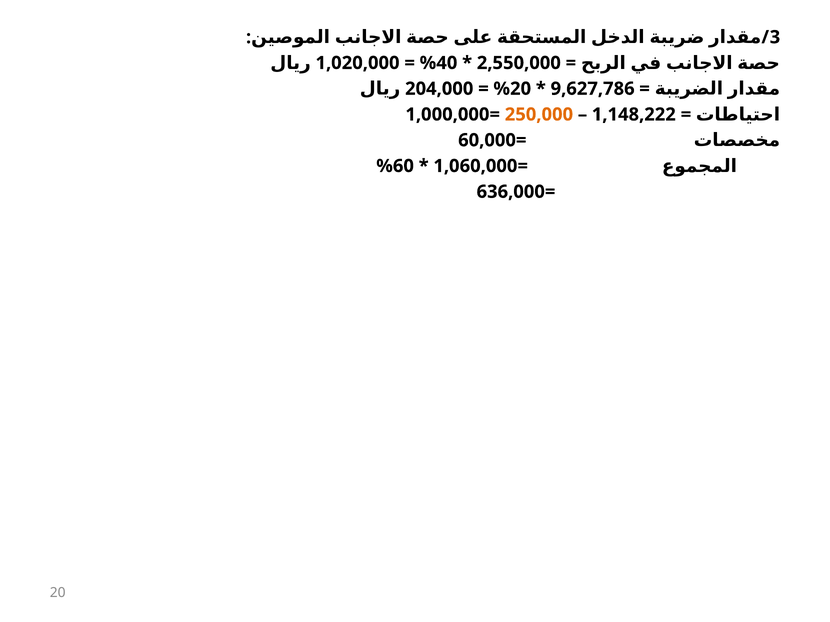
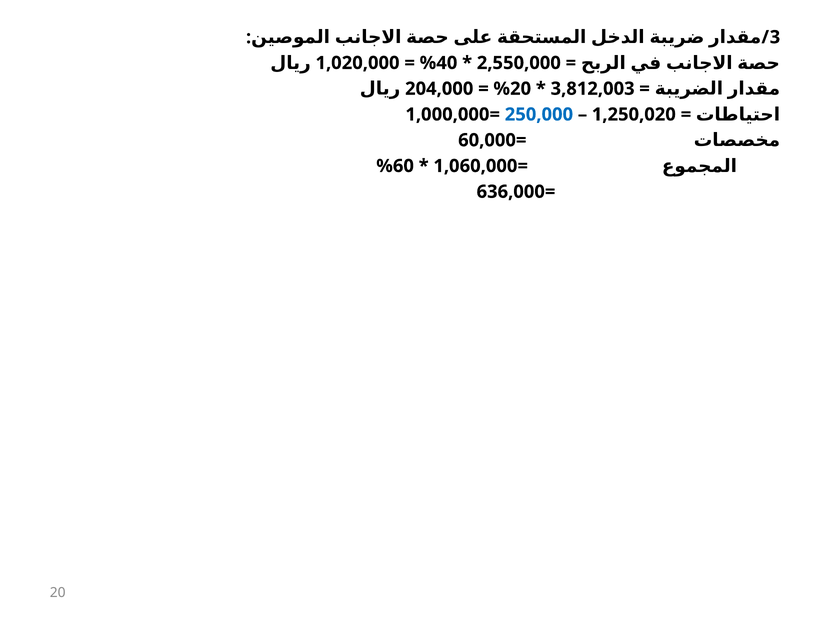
9,627,786: 9,627,786 -> 3,812,003
250,000 colour: orange -> blue
1,148,222: 1,148,222 -> 1,250,020
